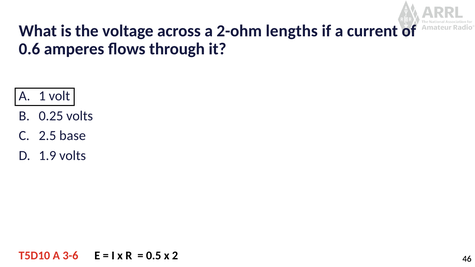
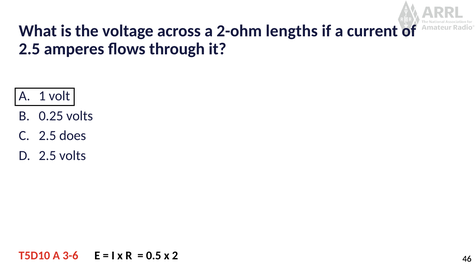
0.6 at (29, 49): 0.6 -> 2.5
base: base -> does
1.9 at (47, 156): 1.9 -> 2.5
